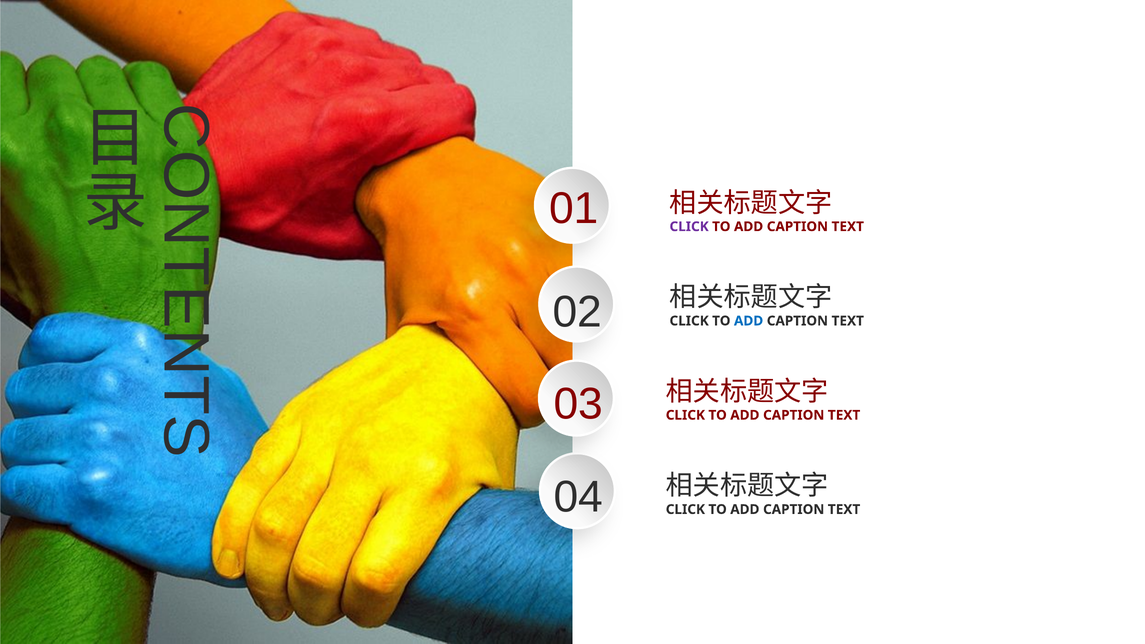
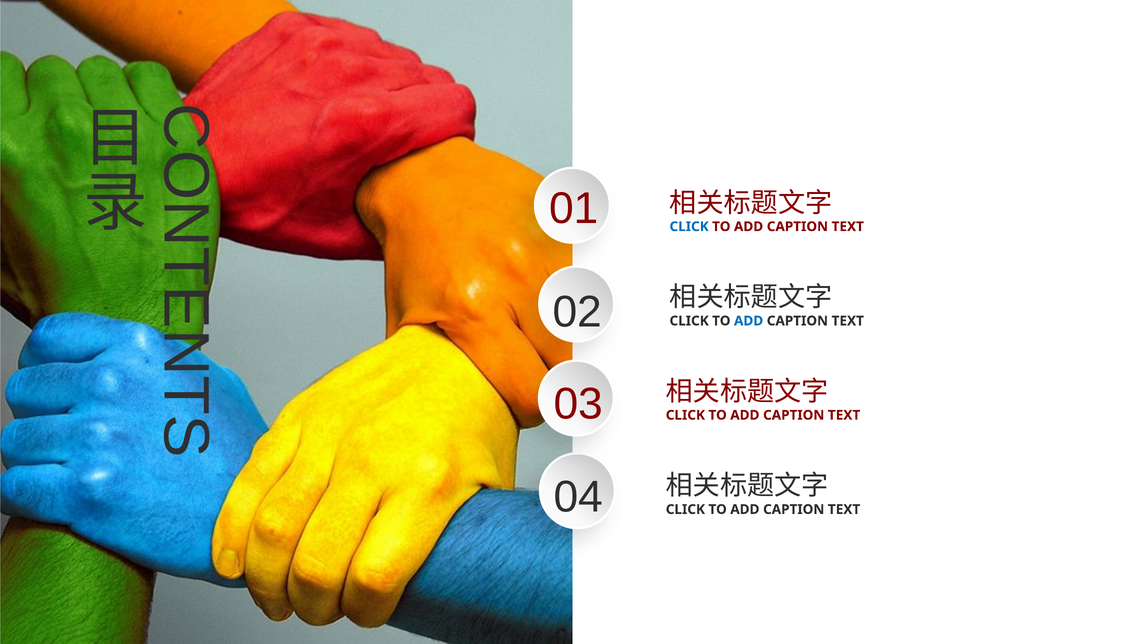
CLICK at (689, 227) colour: purple -> blue
